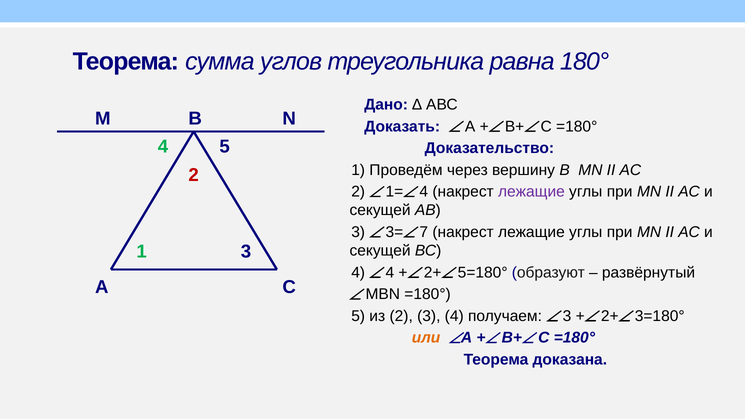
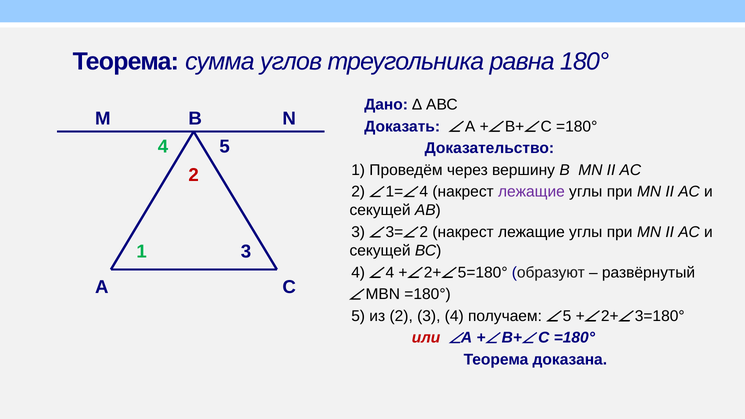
7 at (424, 232): 7 -> 2
3 at (567, 316): 3 -> 5
или colour: orange -> red
